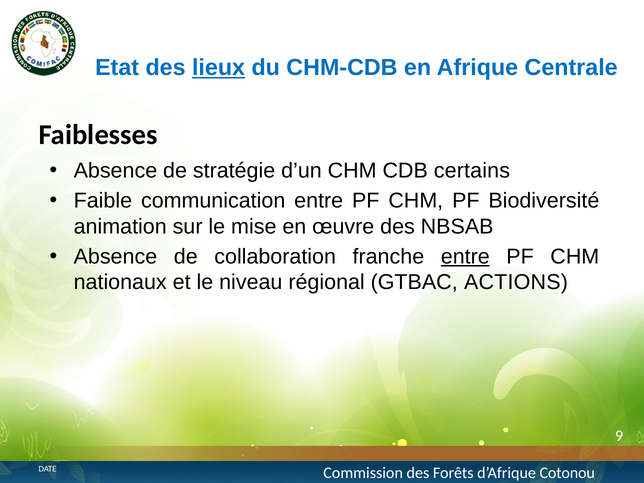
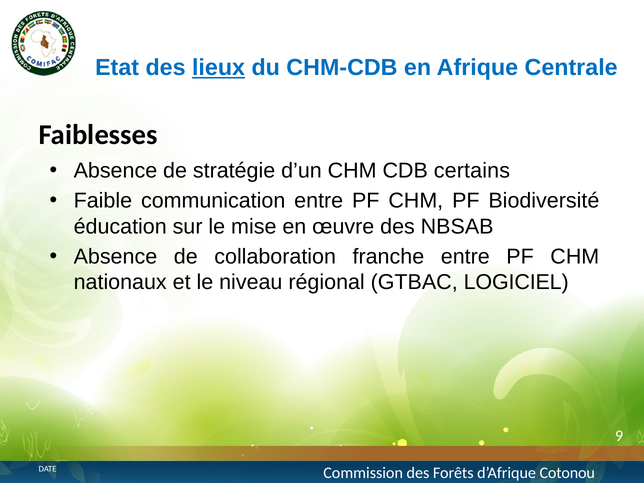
animation: animation -> éducation
entre at (465, 257) underline: present -> none
ACTIONS: ACTIONS -> LOGICIEL
